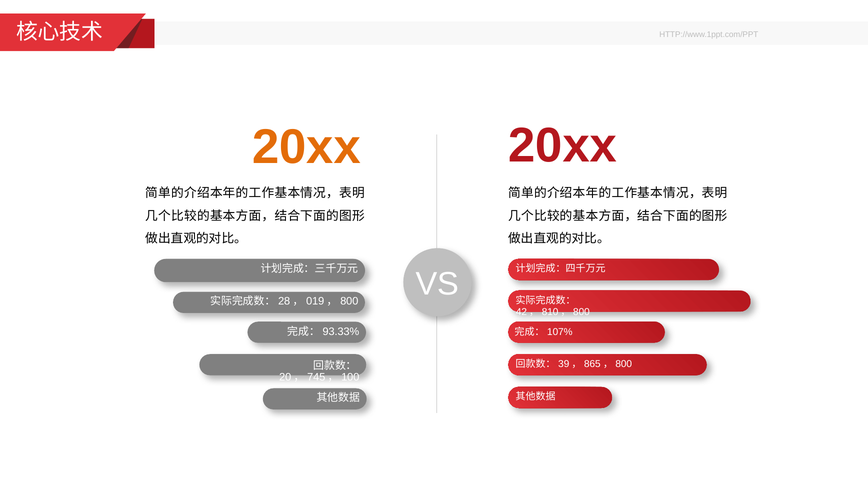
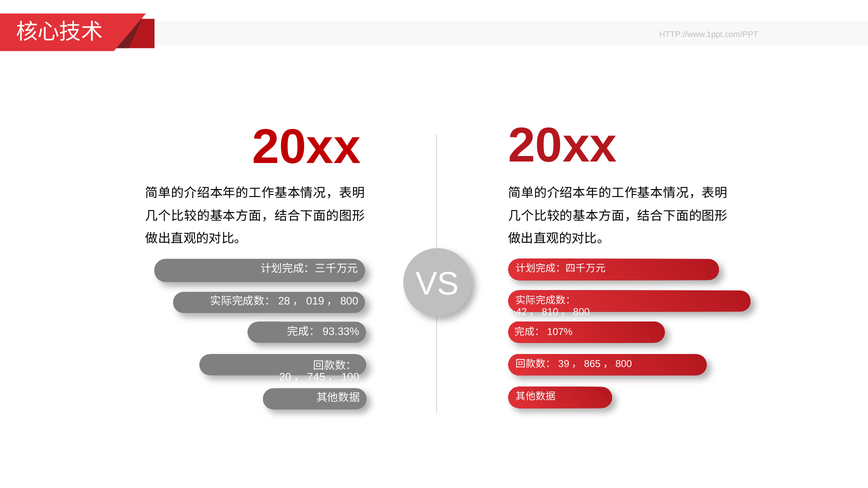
20xx at (306, 147) colour: orange -> red
